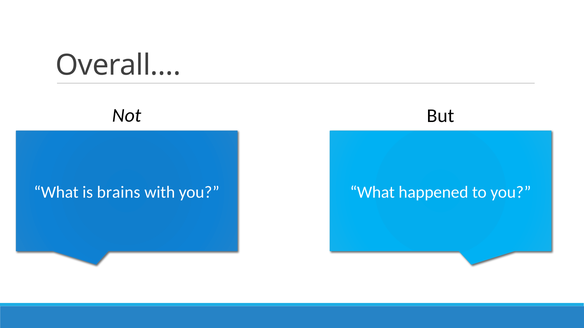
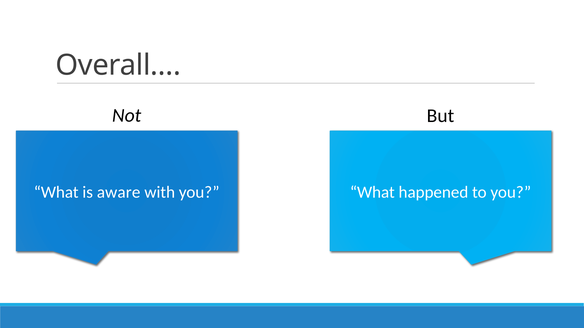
brains: brains -> aware
